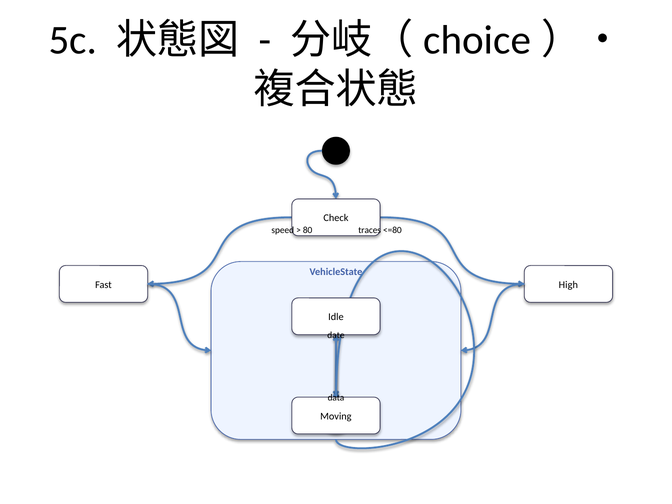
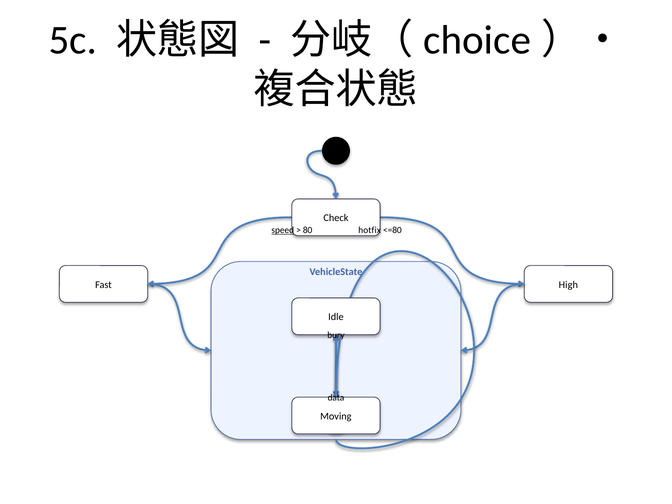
speed underline: none -> present
traces: traces -> hotfix
date: date -> bury
